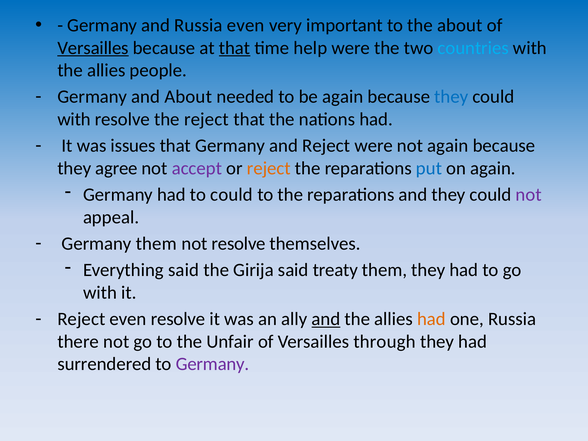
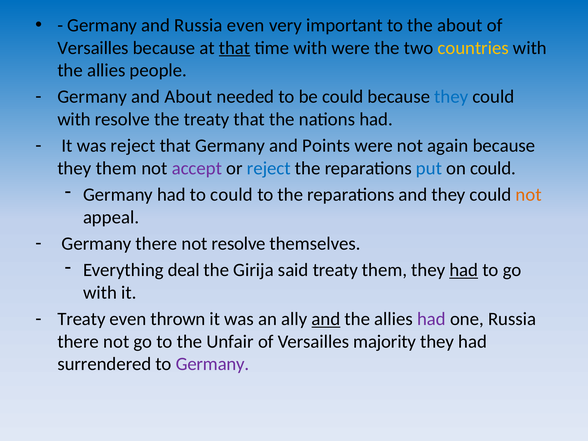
Versailles at (93, 48) underline: present -> none
time help: help -> with
countries colour: light blue -> yellow
be again: again -> could
the reject: reject -> treaty
was issues: issues -> reject
and Reject: Reject -> Points
they agree: agree -> them
reject at (269, 168) colour: orange -> blue
on again: again -> could
not at (529, 195) colour: purple -> orange
Germany them: them -> there
Everything said: said -> deal
had at (464, 270) underline: none -> present
Reject at (81, 319): Reject -> Treaty
even resolve: resolve -> thrown
had at (431, 319) colour: orange -> purple
through: through -> majority
